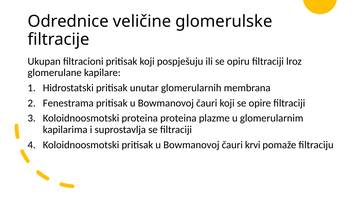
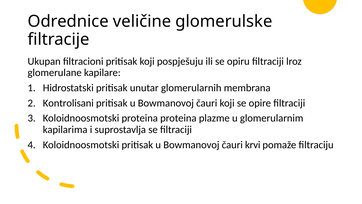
Fenestrama: Fenestrama -> Kontrolisani
